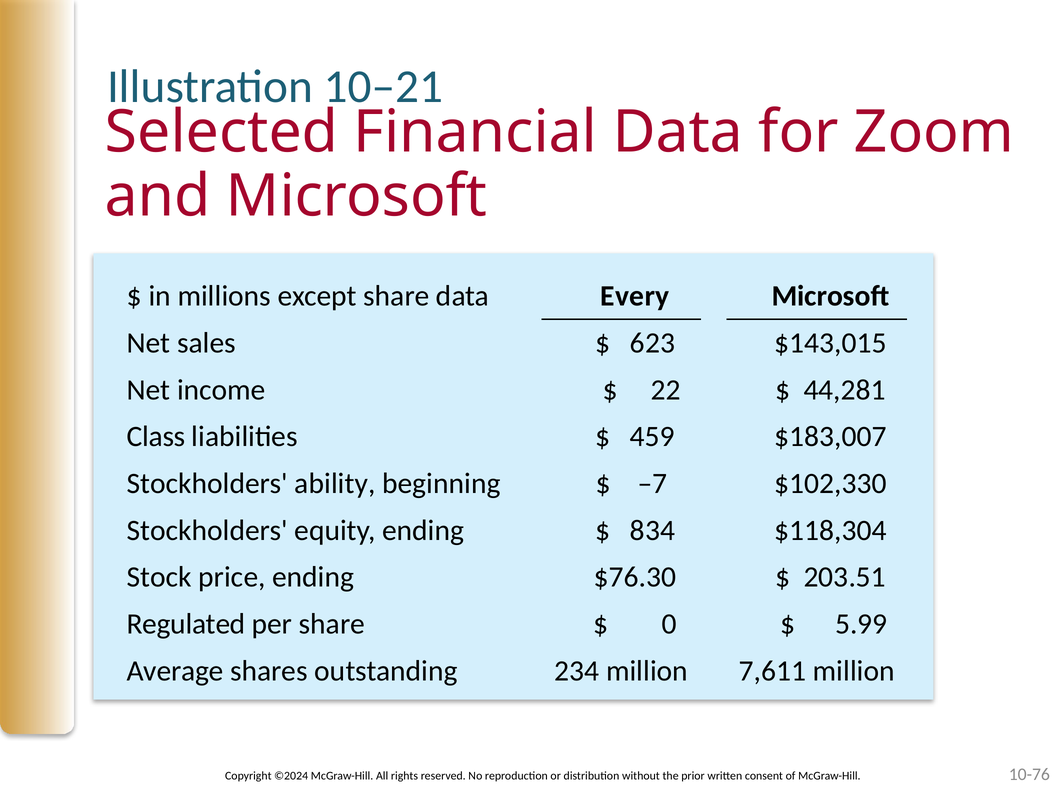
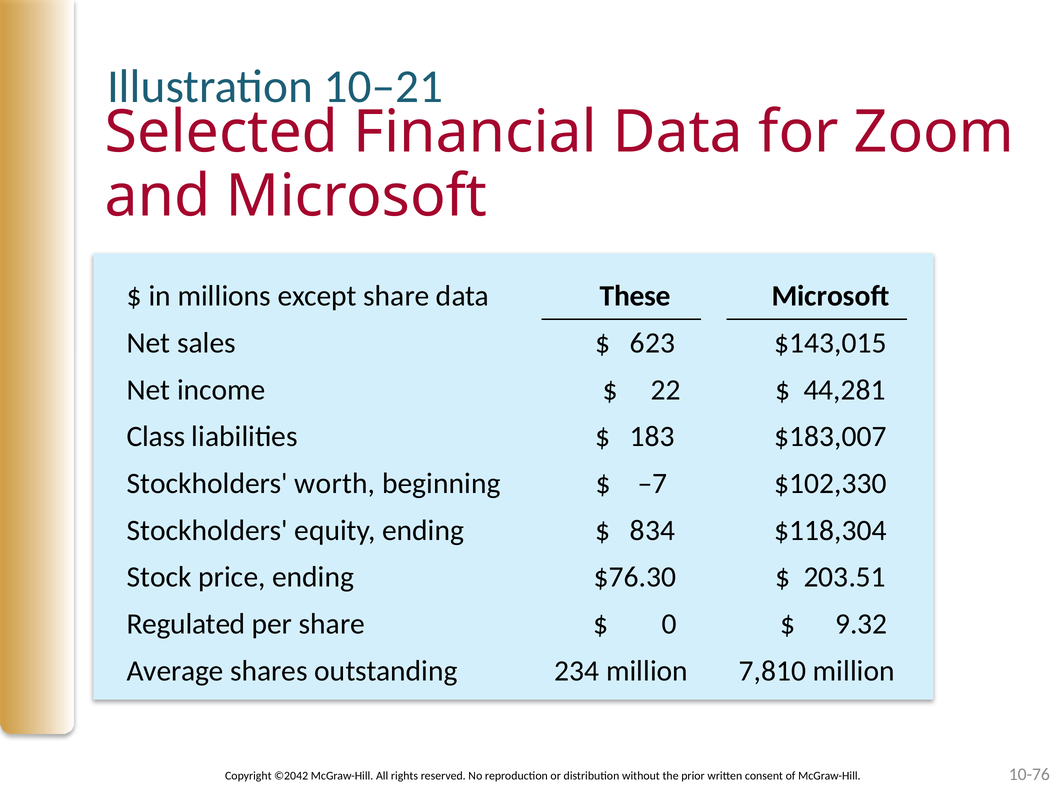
Every: Every -> These
459: 459 -> 183
ability: ability -> worth
5.99: 5.99 -> 9.32
7,611: 7,611 -> 7,810
©2024: ©2024 -> ©2042
